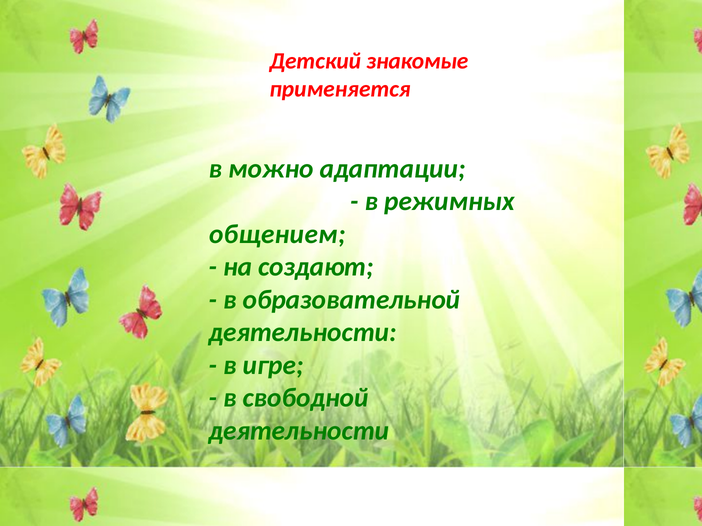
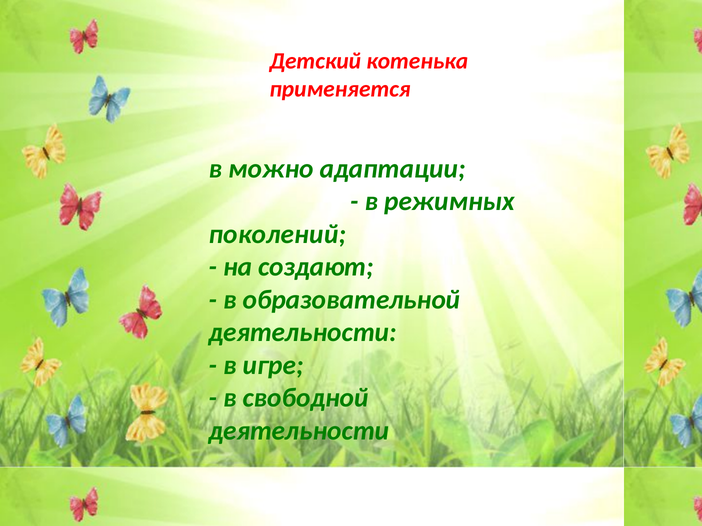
знакомые: знакомые -> котенька
общением: общением -> поколений
